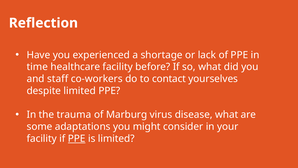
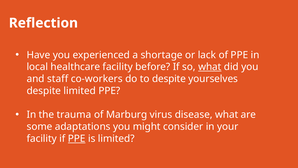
time: time -> local
what at (210, 67) underline: none -> present
to contact: contact -> despite
